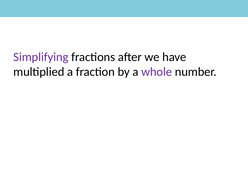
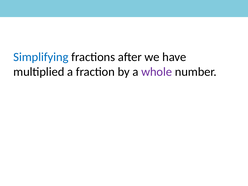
Simplifying colour: purple -> blue
